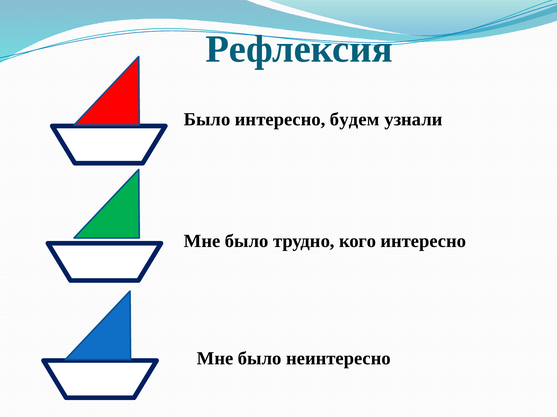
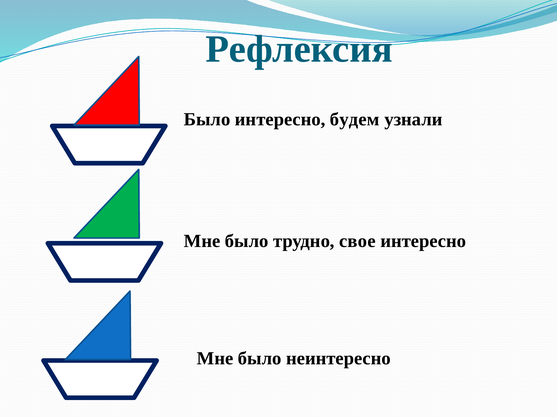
кого: кого -> свое
